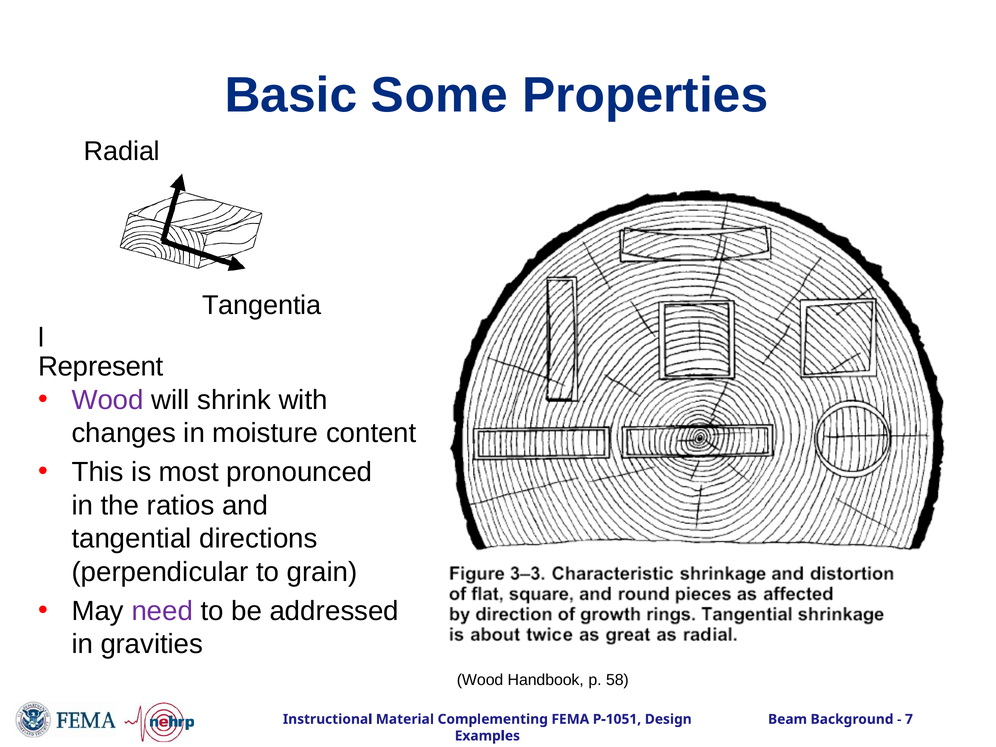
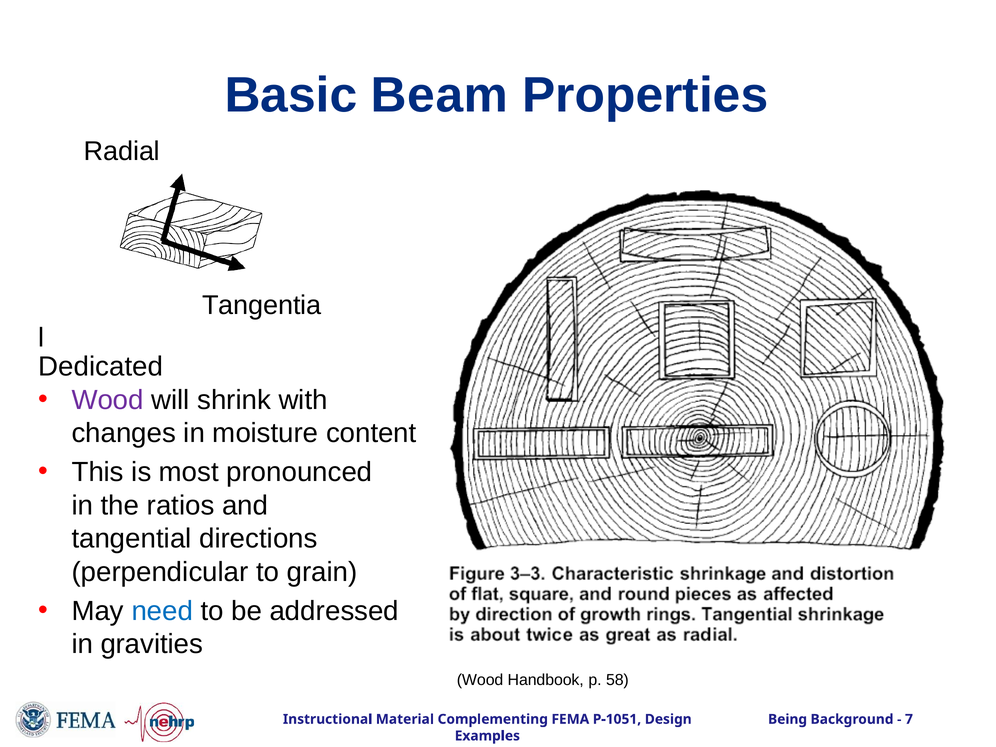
Some: Some -> Beam
Represent: Represent -> Dedicated
need colour: purple -> blue
Beam: Beam -> Being
